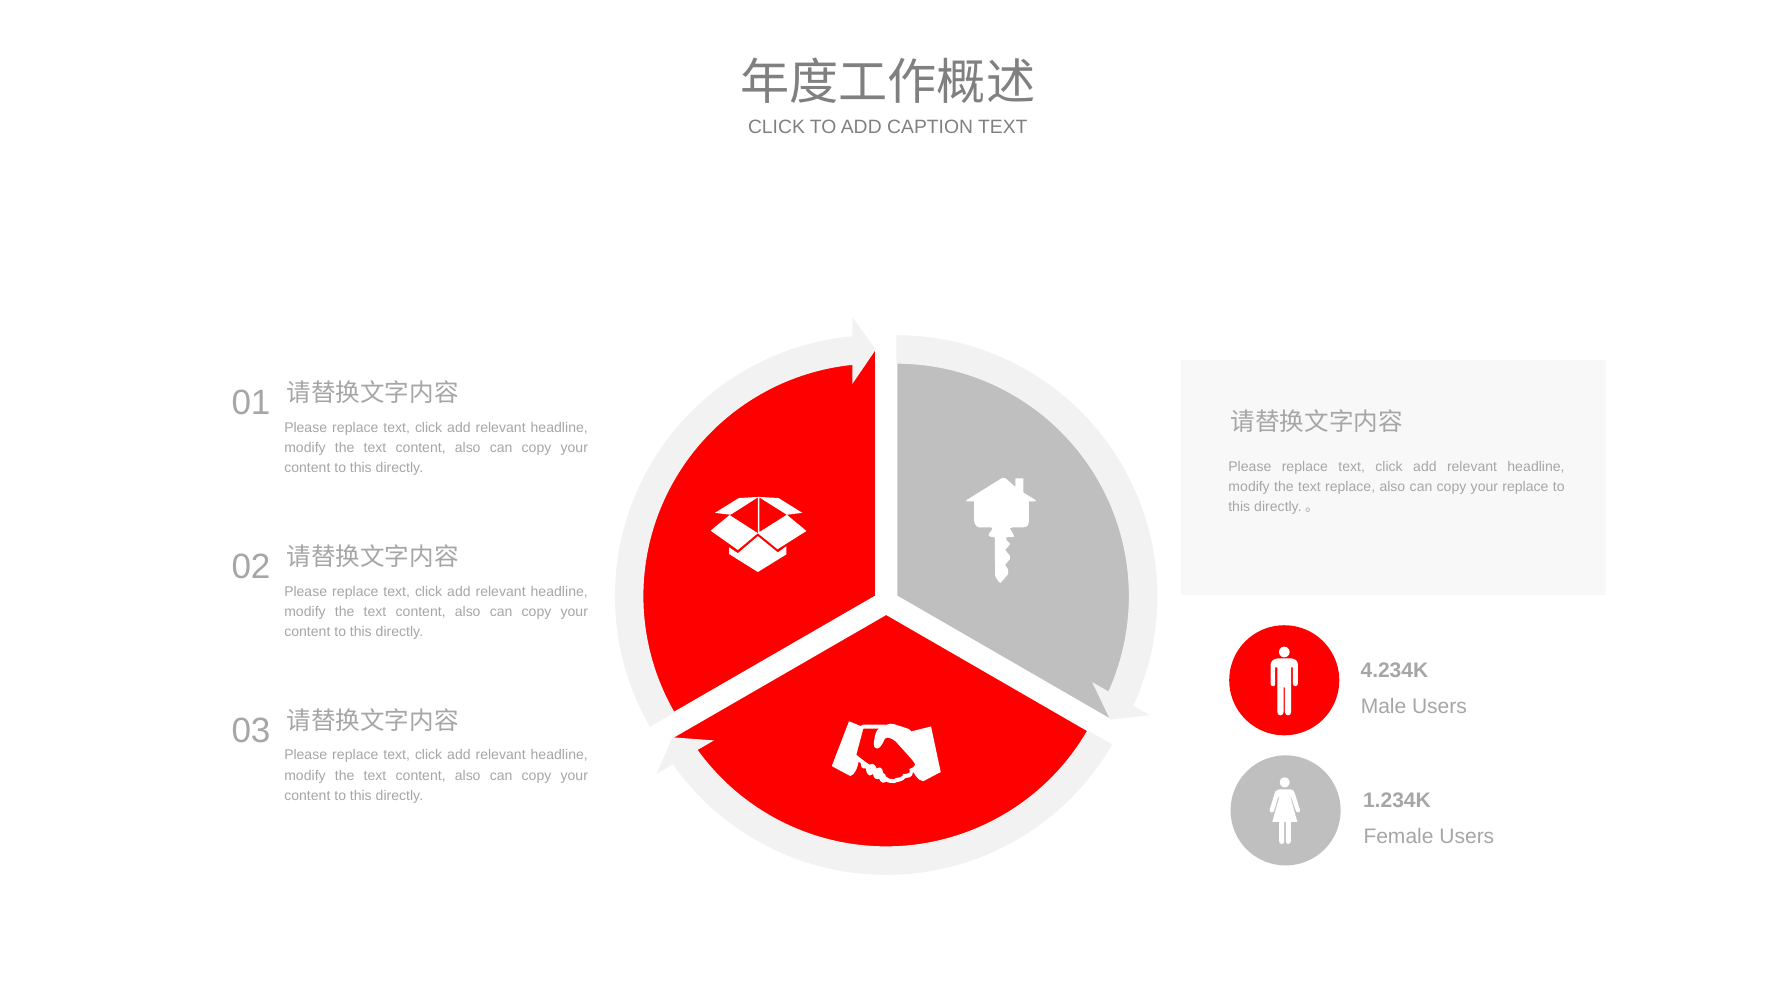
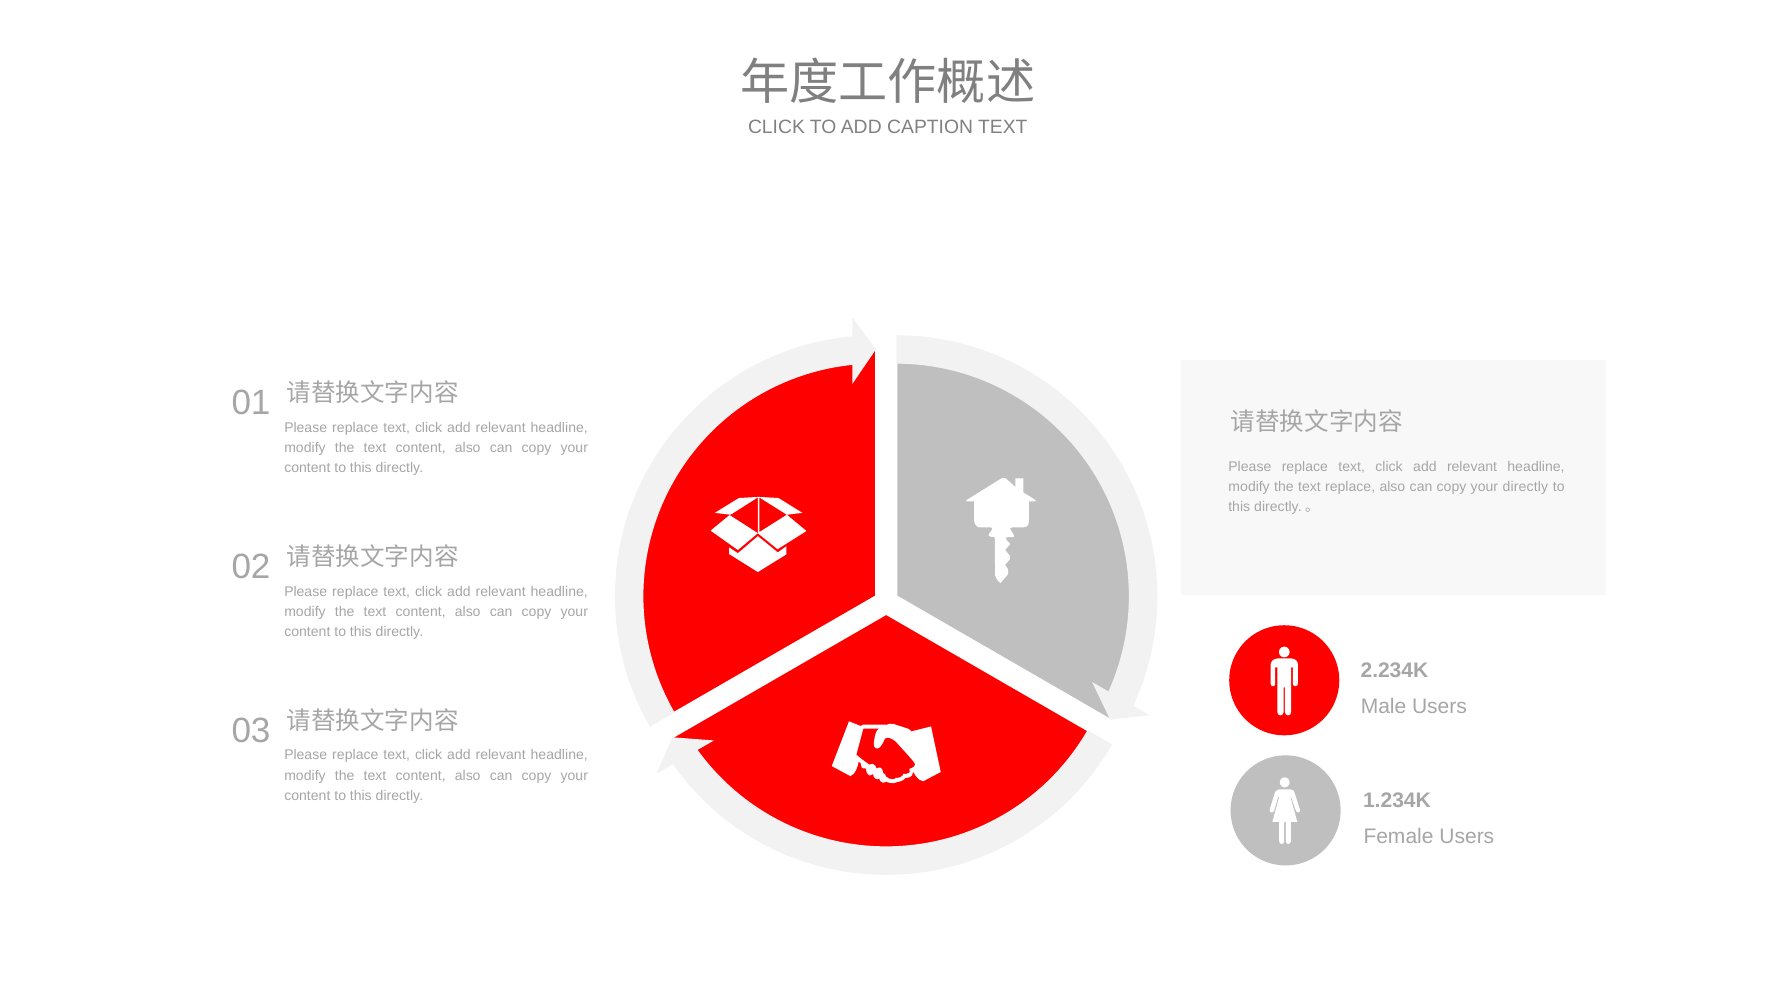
your replace: replace -> directly
4.234K: 4.234K -> 2.234K
